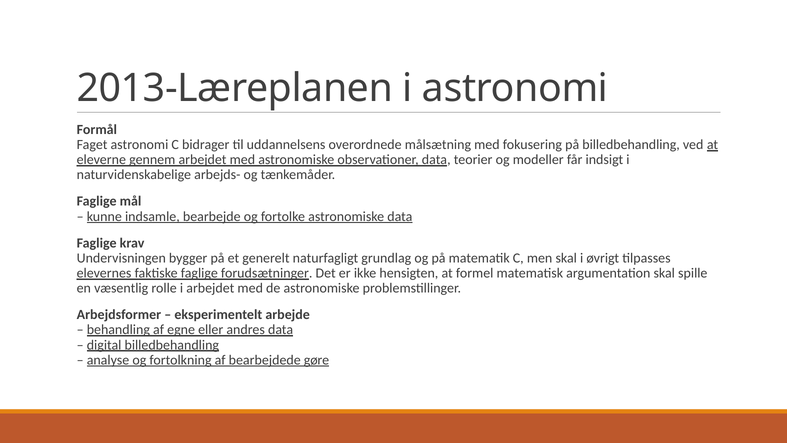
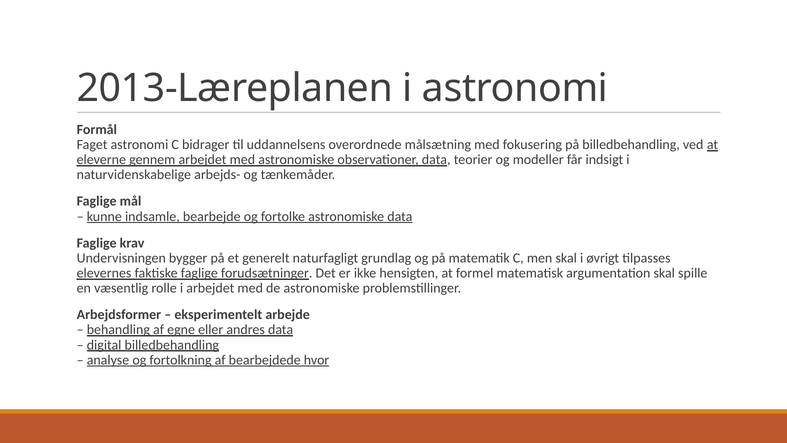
gøre: gøre -> hvor
